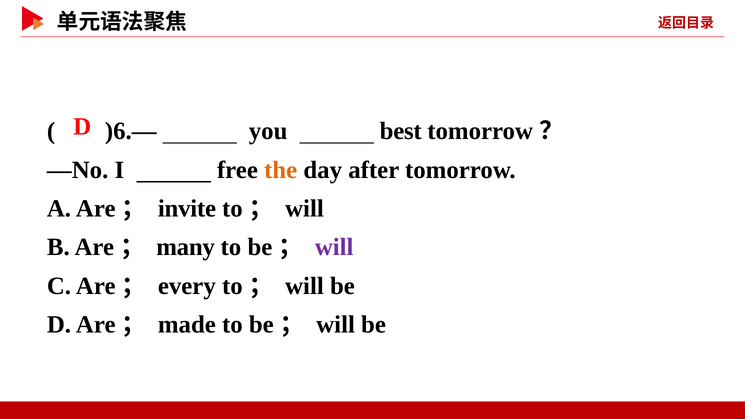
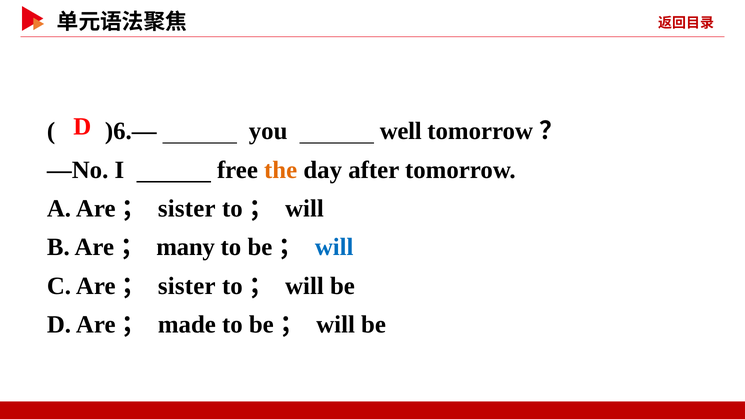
best: best -> well
invite at (187, 209): invite -> sister
will at (334, 247) colour: purple -> blue
every at (187, 286): every -> sister
